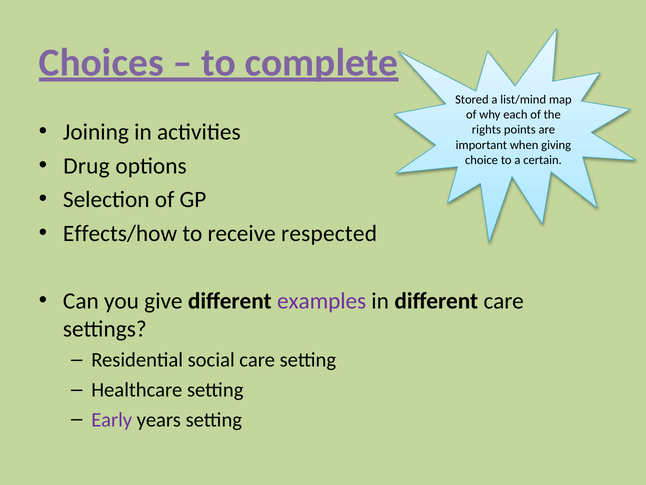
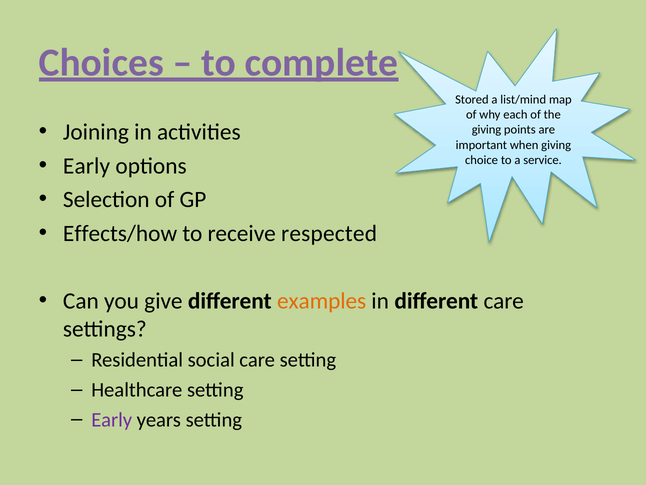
rights at (486, 130): rights -> giving
Drug at (86, 166): Drug -> Early
certain: certain -> service
examples colour: purple -> orange
